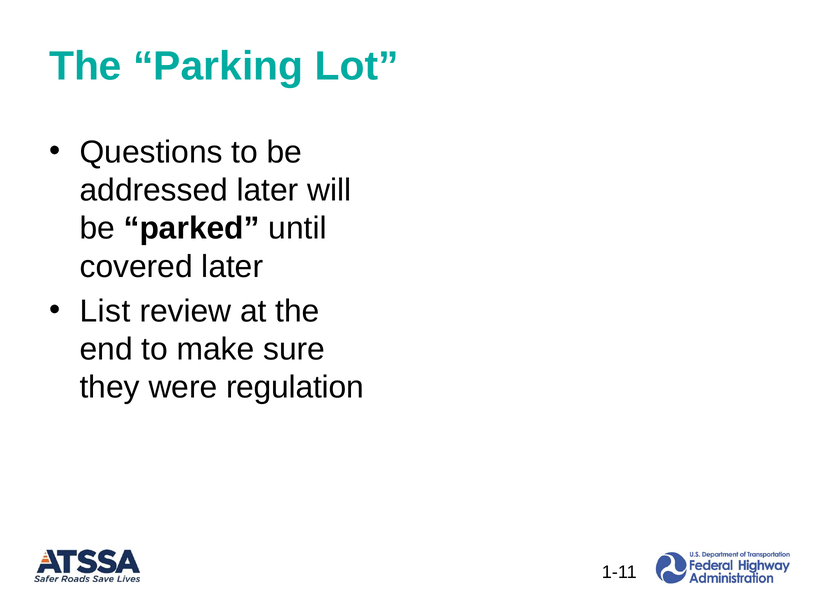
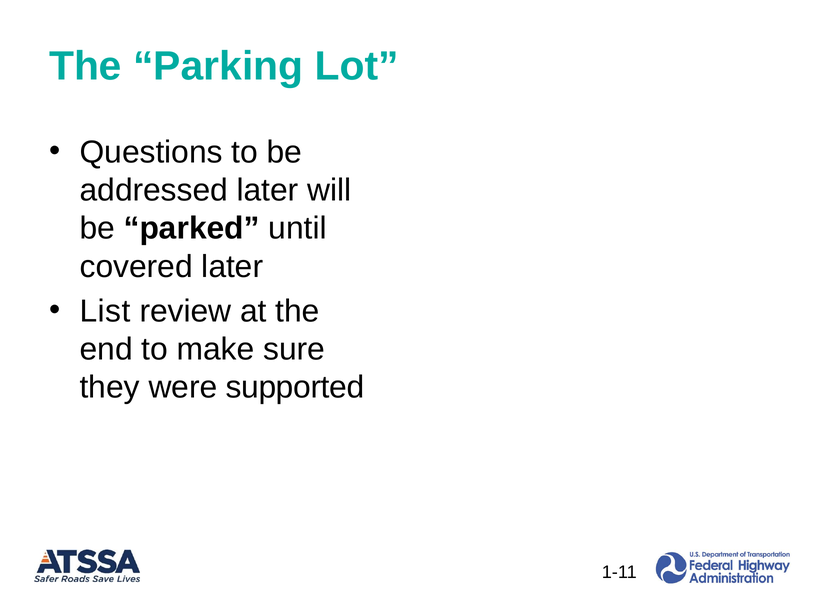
regulation: regulation -> supported
